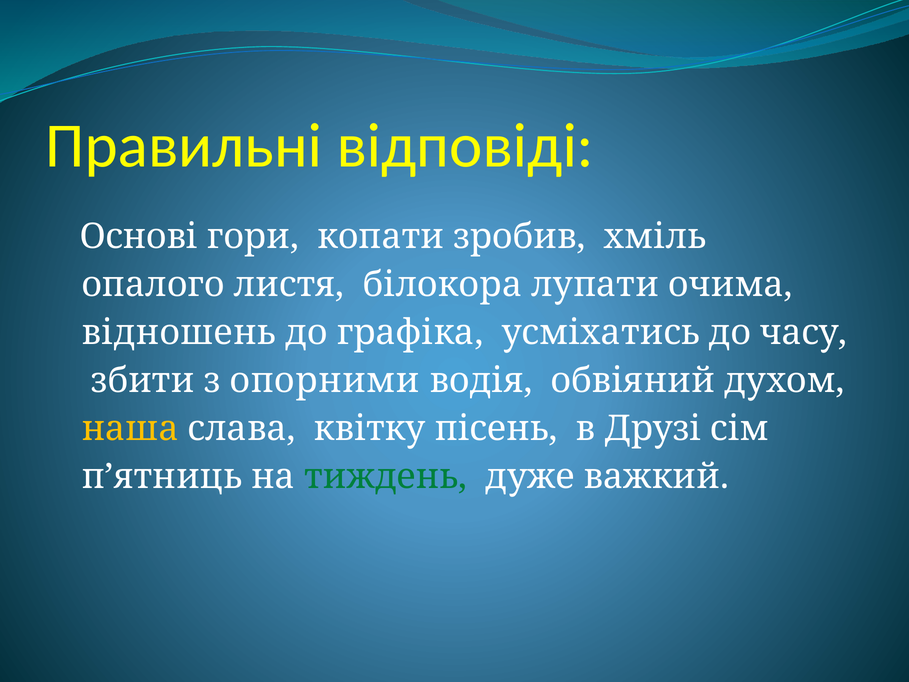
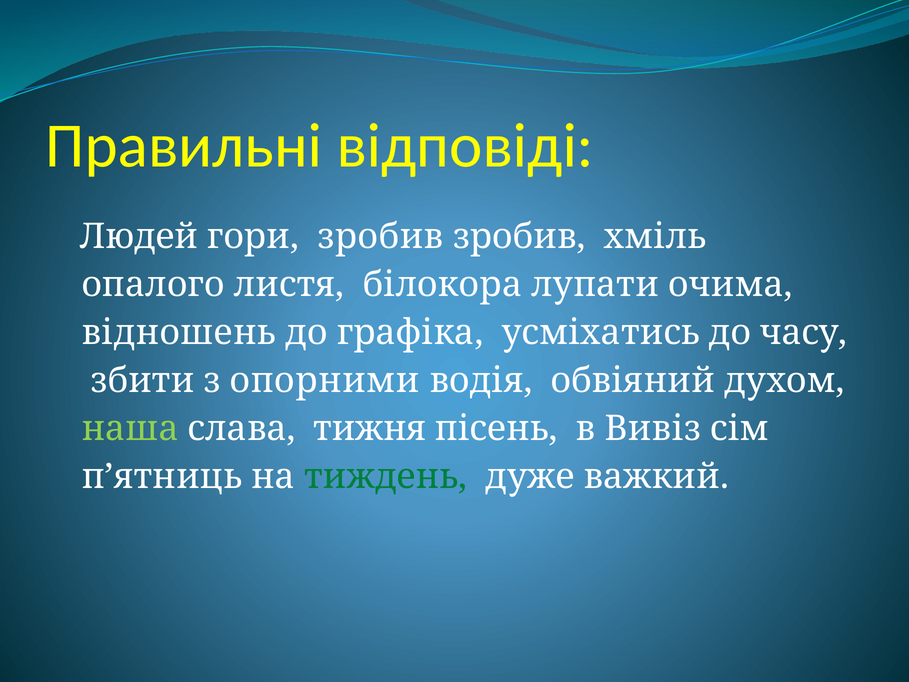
Основі: Основі -> Людей
гори копати: копати -> зробив
наша colour: yellow -> light green
квітку: квітку -> тижня
Друзі: Друзі -> Вивіз
